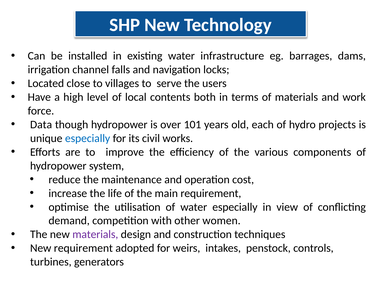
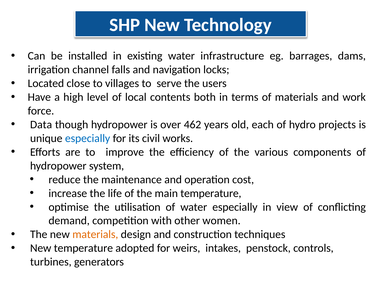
101: 101 -> 462
main requirement: requirement -> temperature
materials at (95, 235) colour: purple -> orange
New requirement: requirement -> temperature
